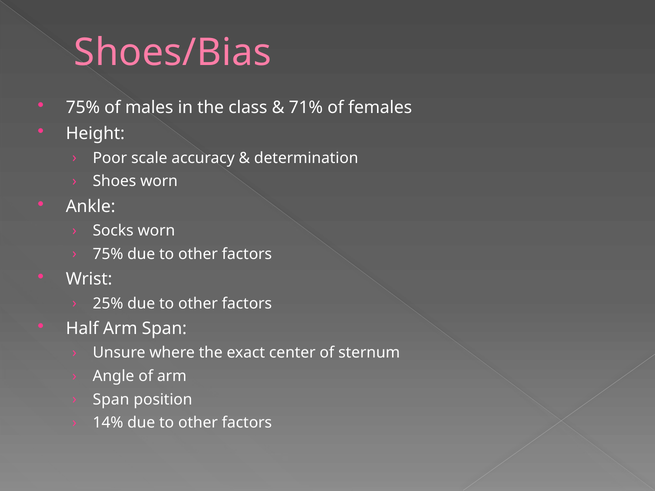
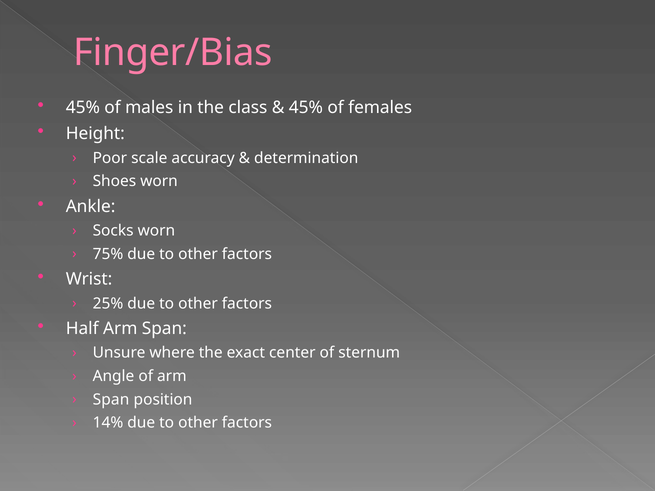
Shoes/Bias: Shoes/Bias -> Finger/Bias
75% at (83, 108): 75% -> 45%
71% at (306, 108): 71% -> 45%
